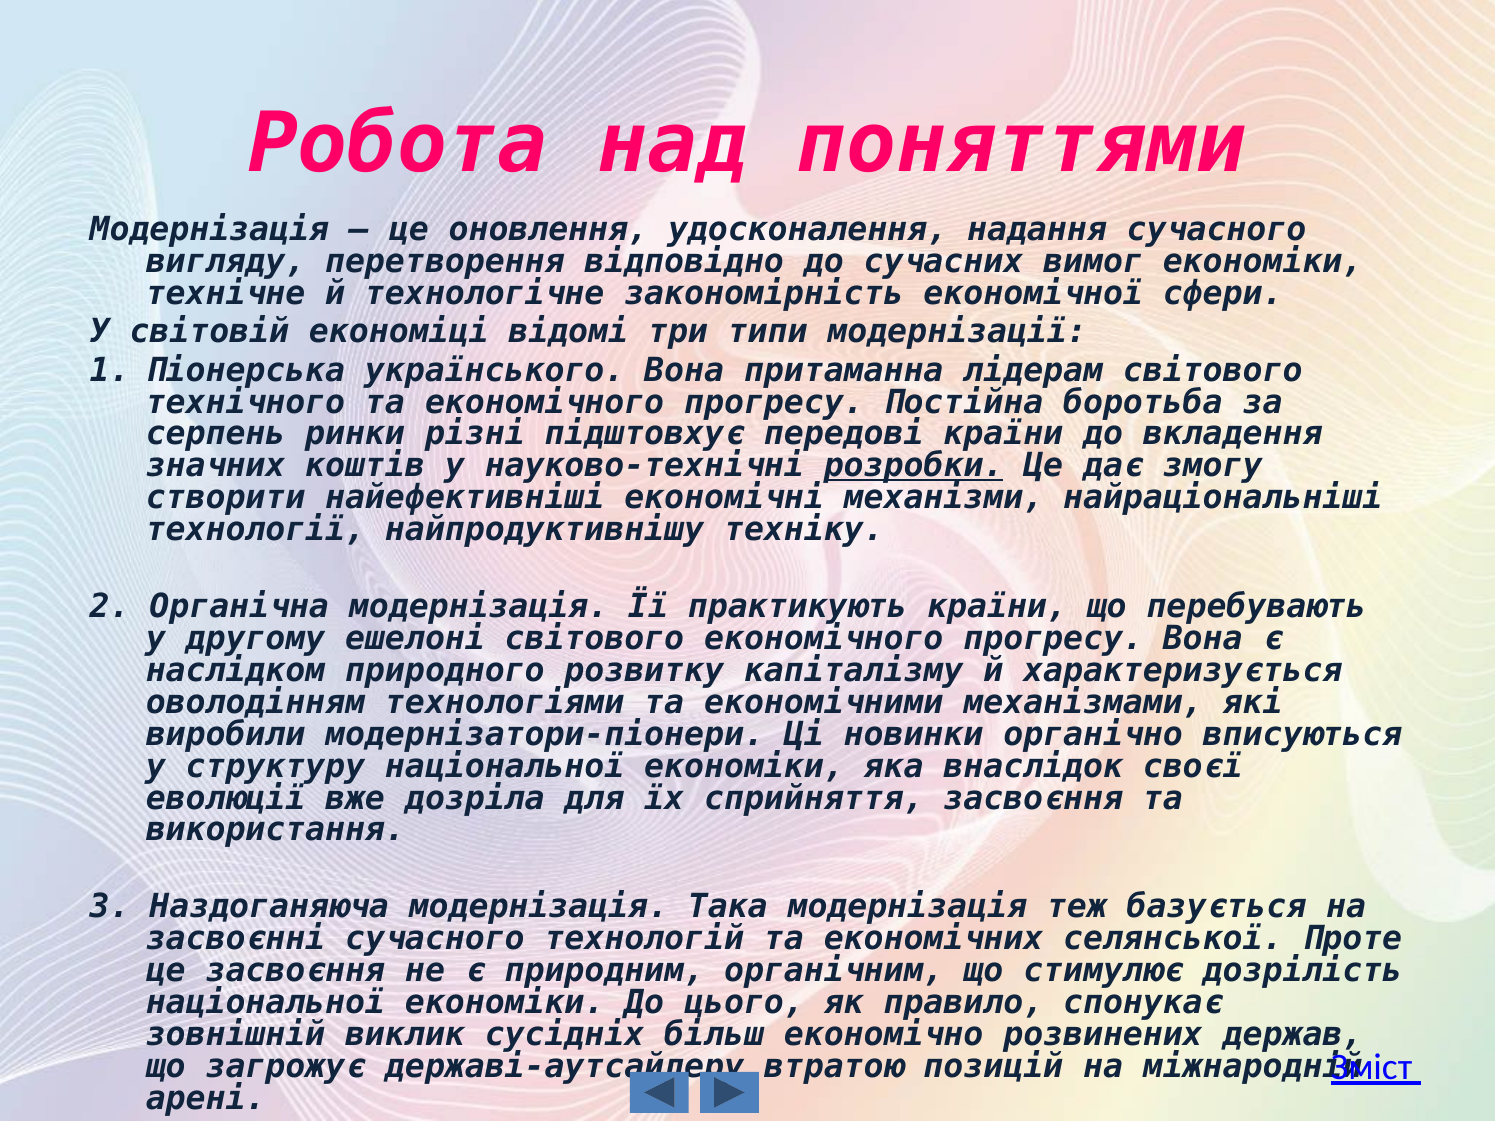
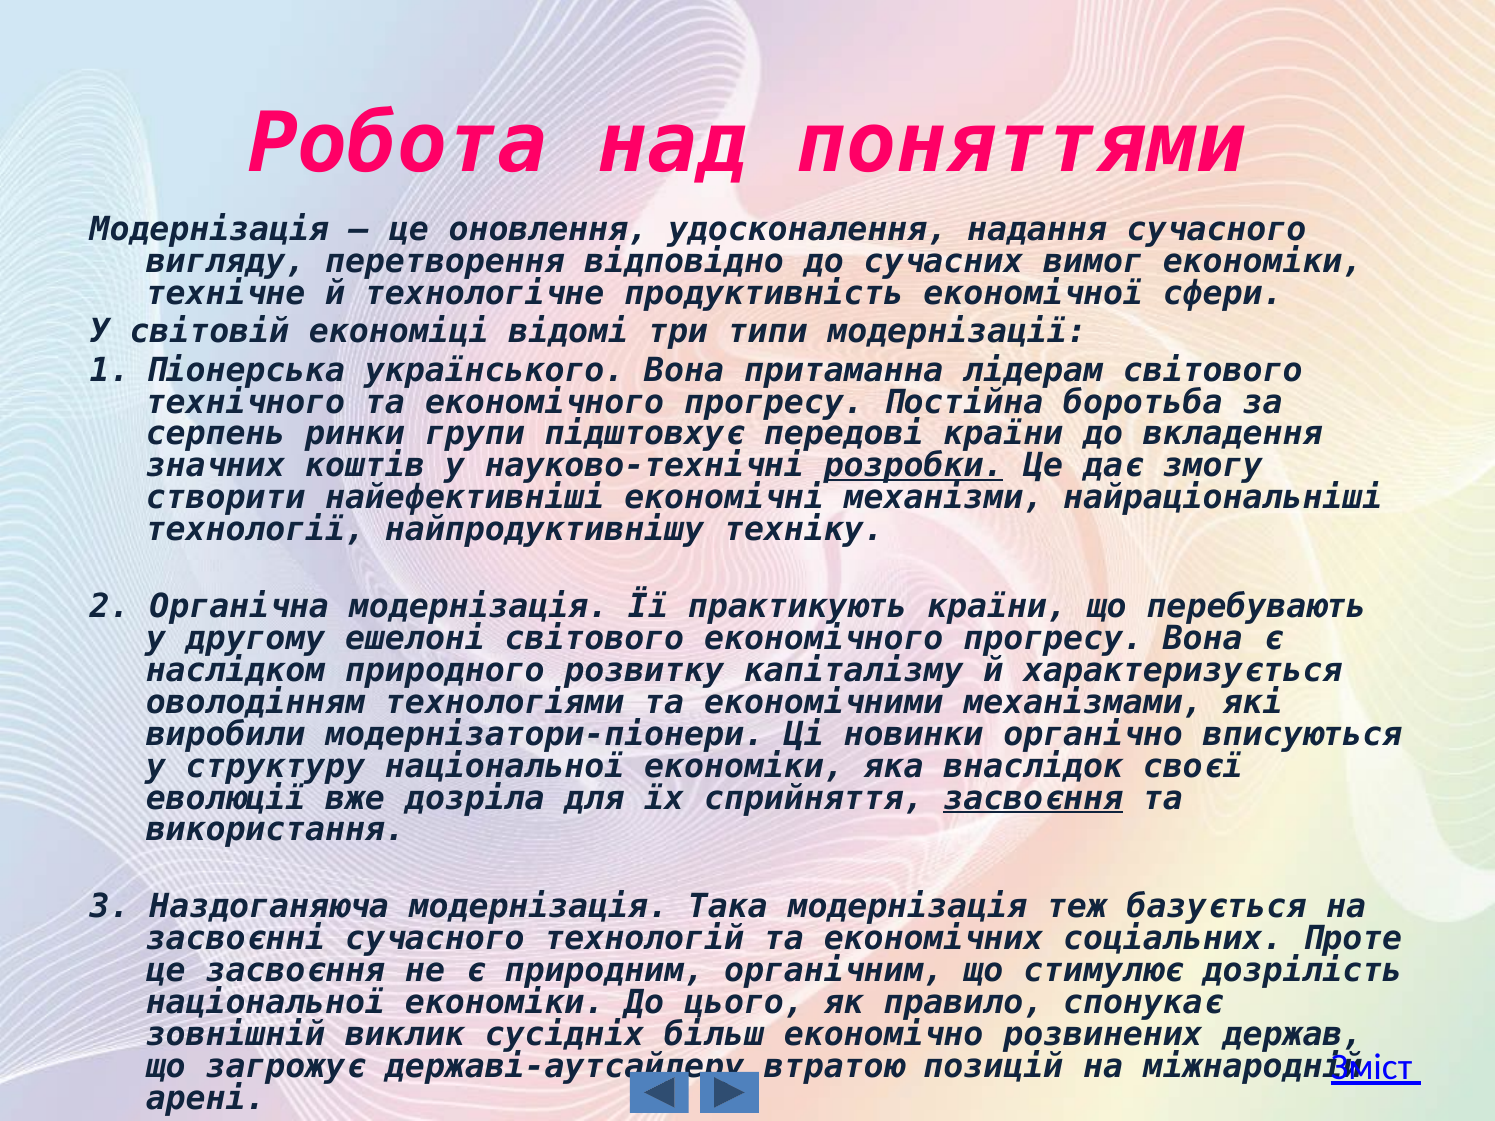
закономірність: закономірність -> продуктивність
різні: різні -> групи
засвоєння at (1033, 798) underline: none -> present
селянської: селянської -> соціальних
